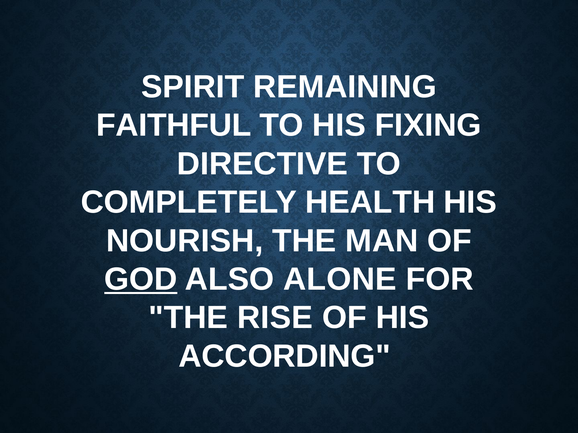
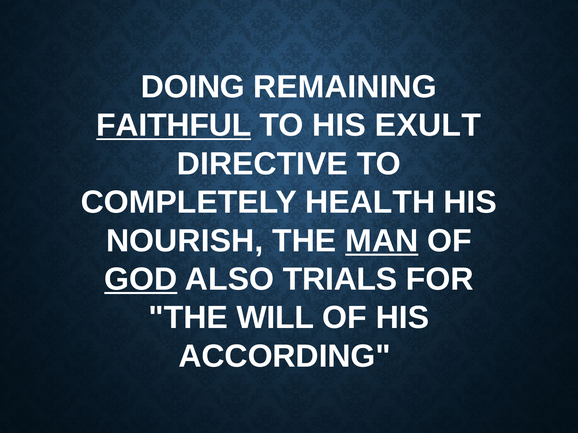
SPIRIT: SPIRIT -> DOING
FAITHFUL underline: none -> present
FIXING: FIXING -> EXULT
MAN underline: none -> present
ALONE: ALONE -> TRIALS
RISE: RISE -> WILL
